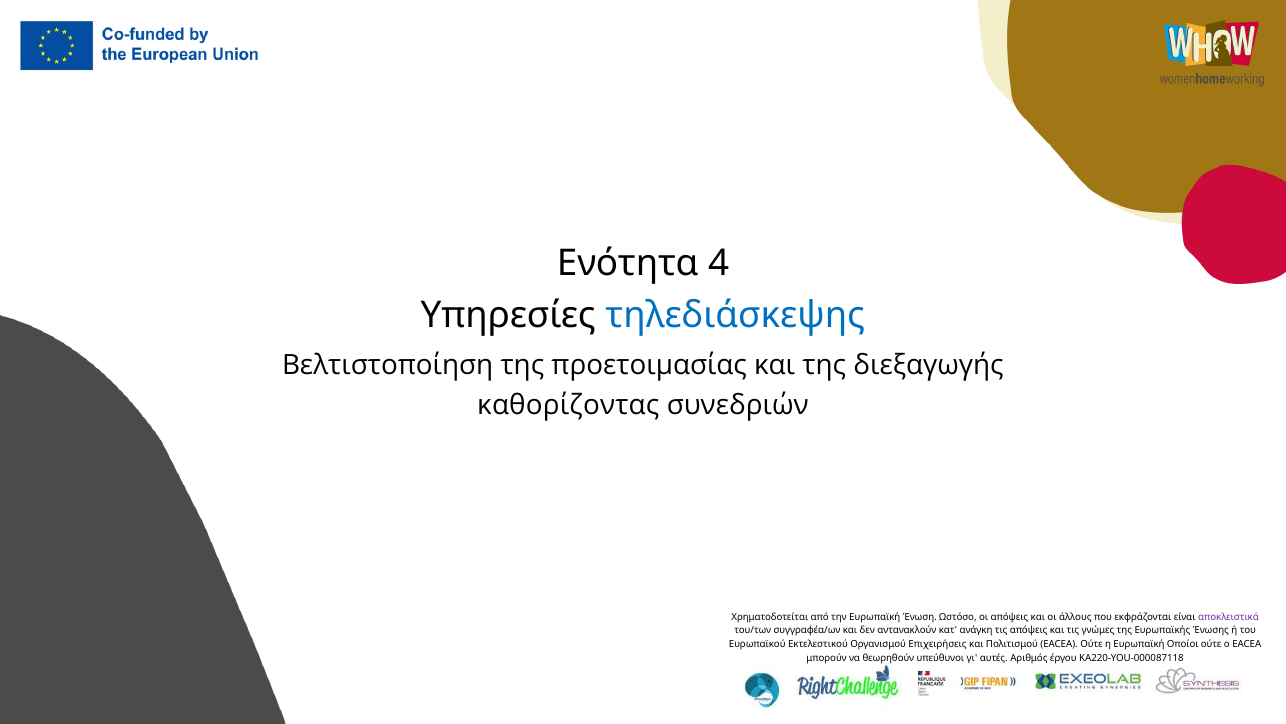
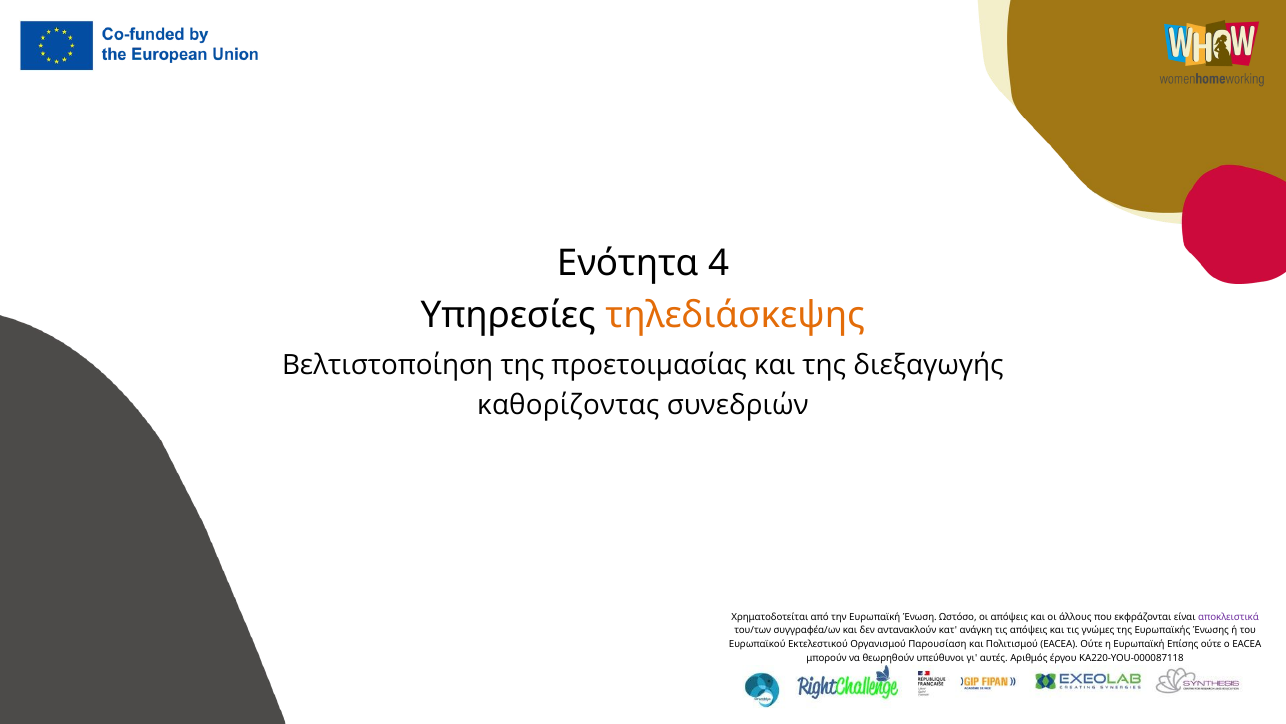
τηλεδιάσκεψης colour: blue -> orange
Επιχειρήσεις: Επιχειρήσεις -> Παρουσίαση
Οποίοι: Οποίοι -> Επίσης
